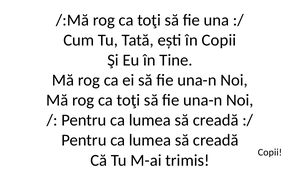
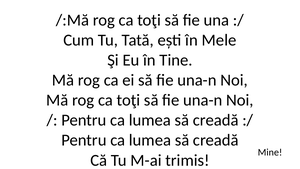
în Copii: Copii -> Mele
Copii at (270, 152): Copii -> Mine
